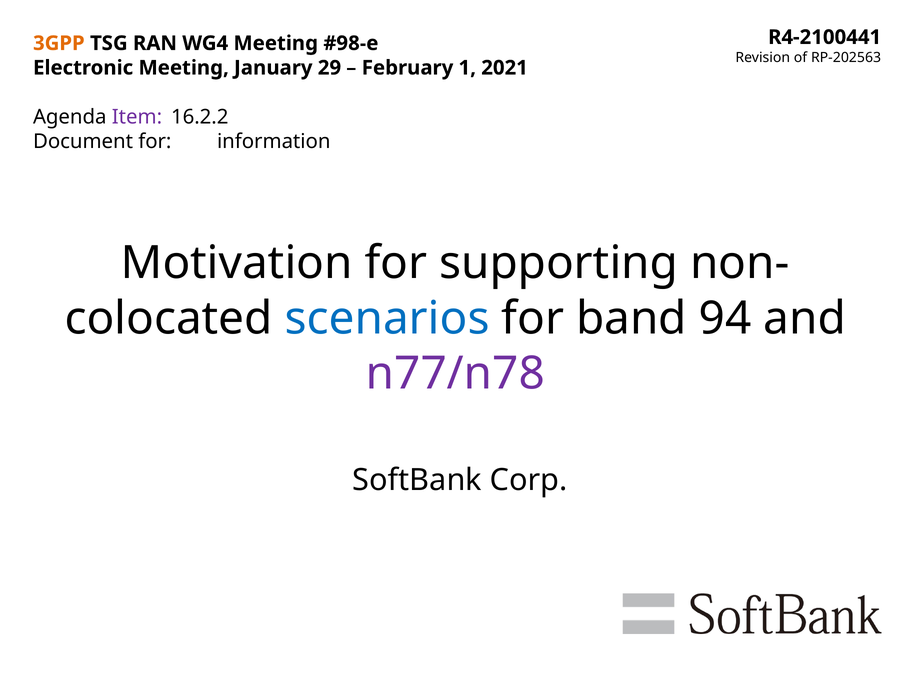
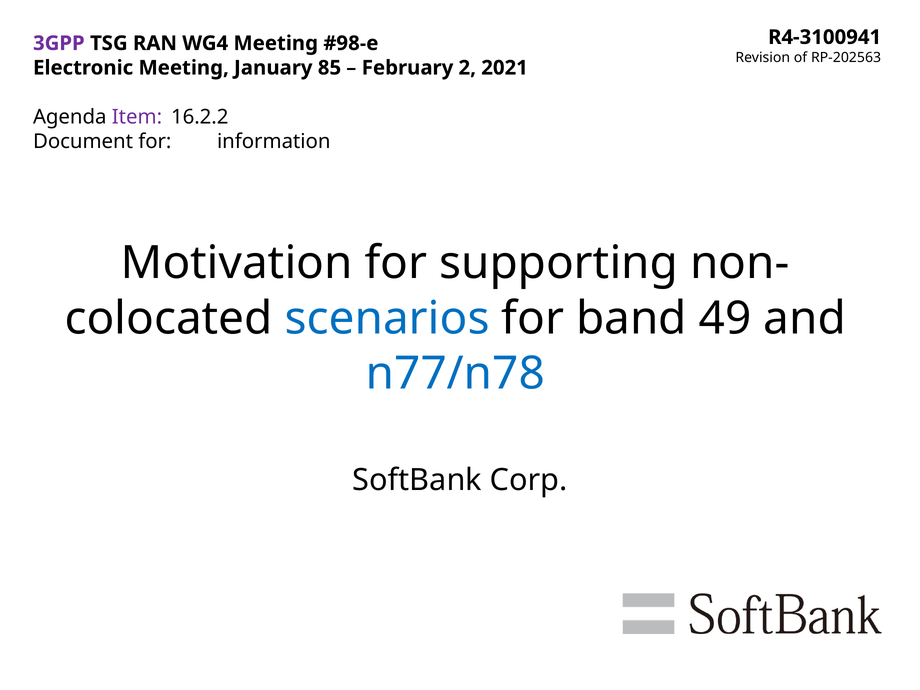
R4-2100441: R4-2100441 -> R4-3100941
3GPP colour: orange -> purple
29: 29 -> 85
1: 1 -> 2
94: 94 -> 49
n77/n78 colour: purple -> blue
